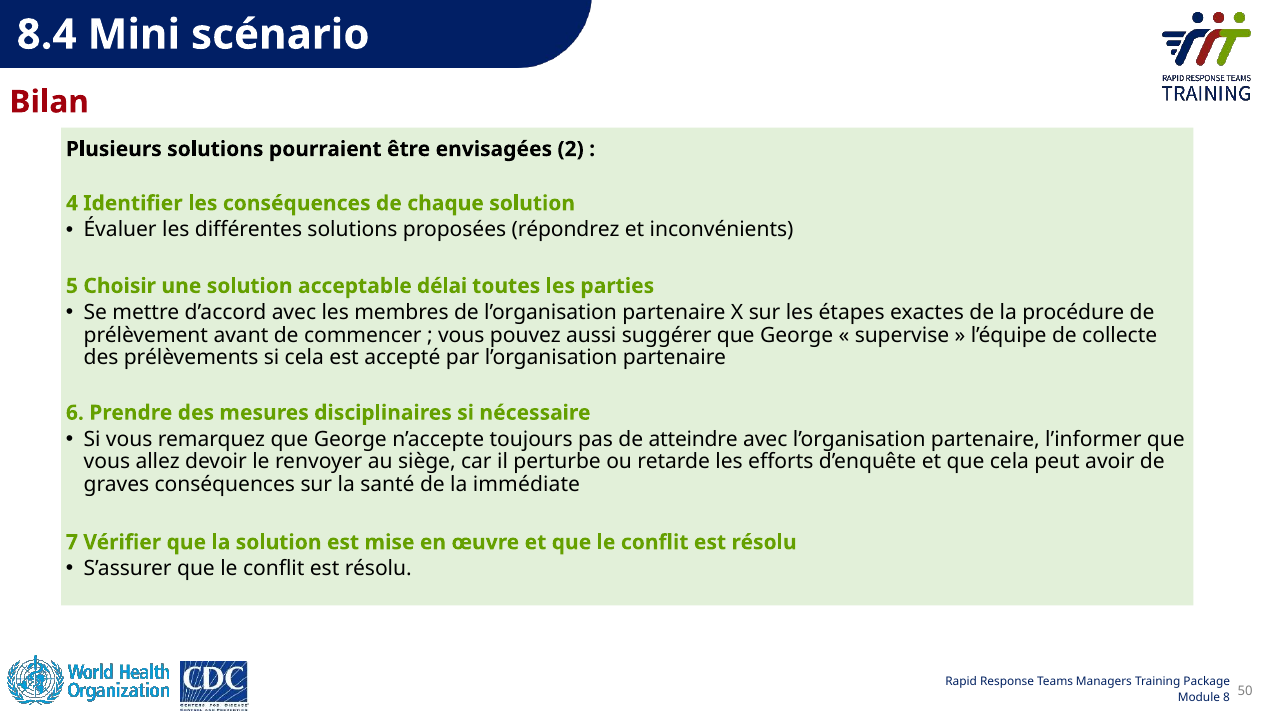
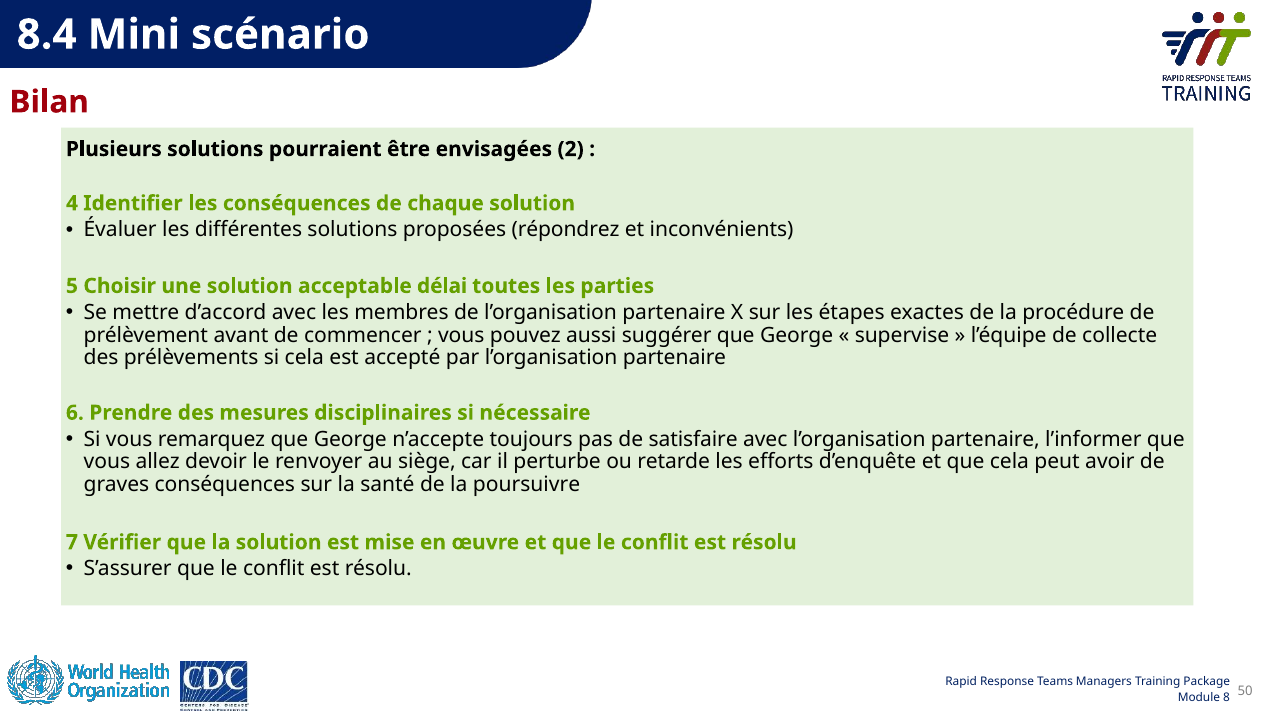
atteindre: atteindre -> satisfaire
immédiate: immédiate -> poursuivre
